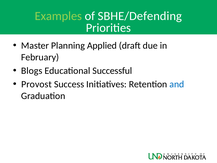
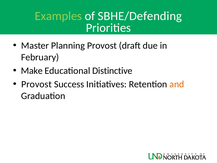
Planning Applied: Applied -> Provost
Blogs: Blogs -> Make
Successful: Successful -> Distinctive
and colour: blue -> orange
